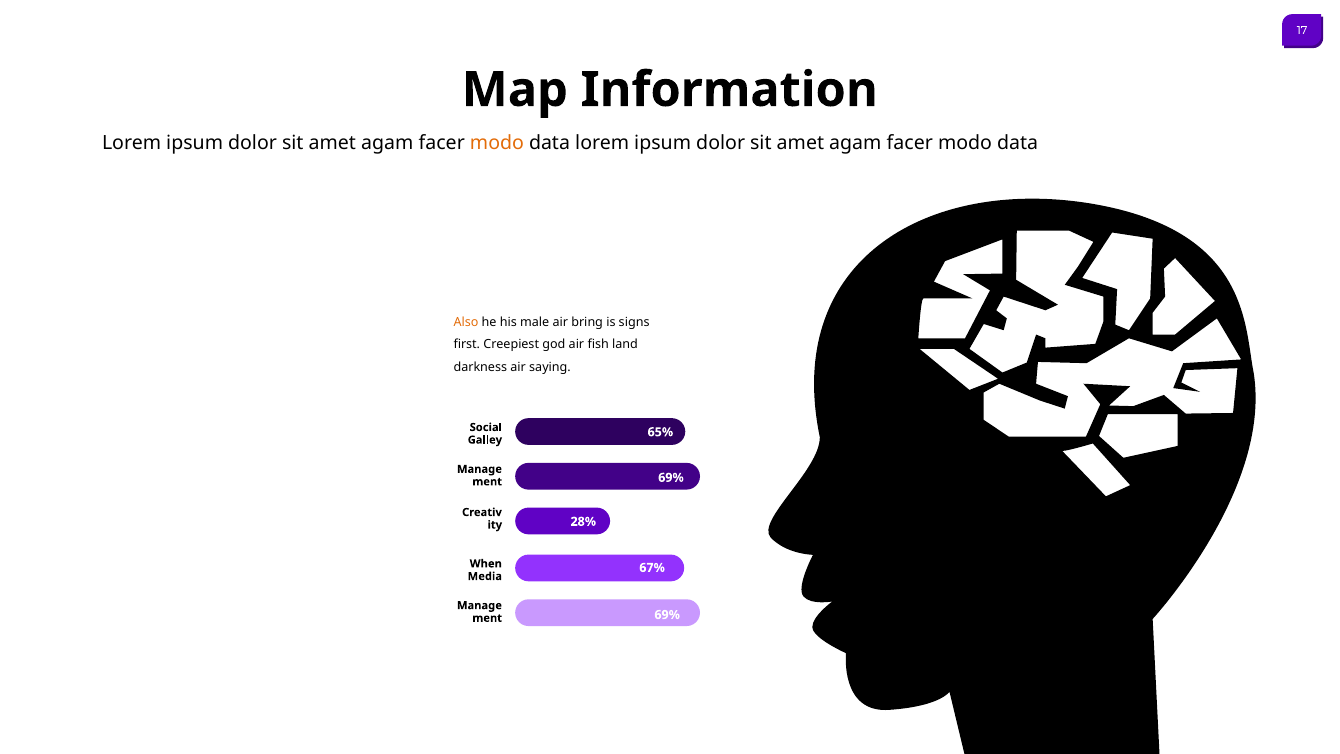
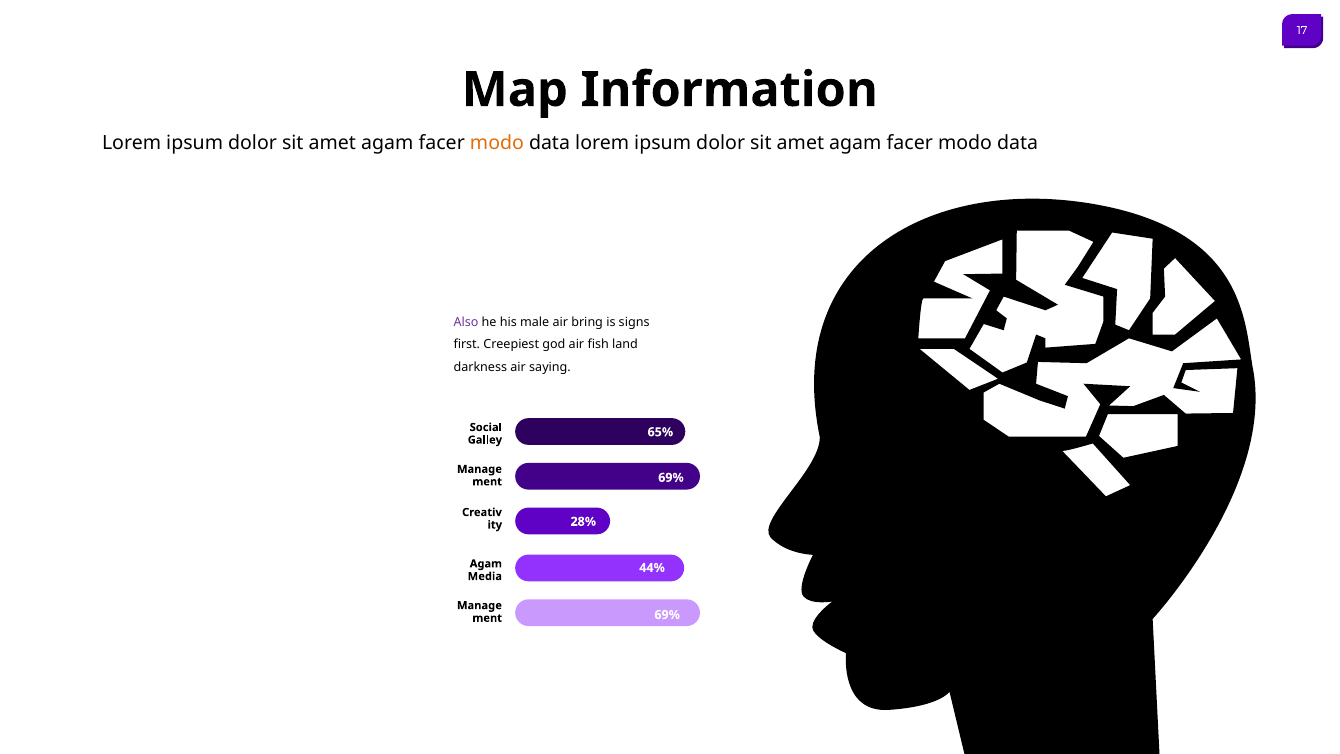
Also colour: orange -> purple
When at (486, 564): When -> Agam
67%: 67% -> 44%
